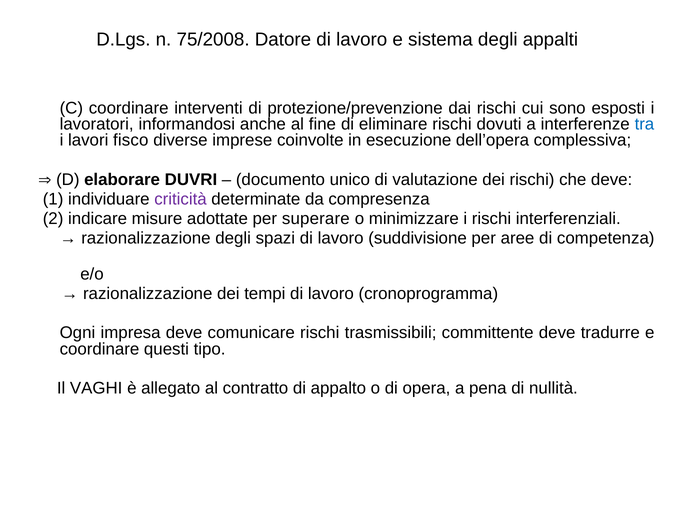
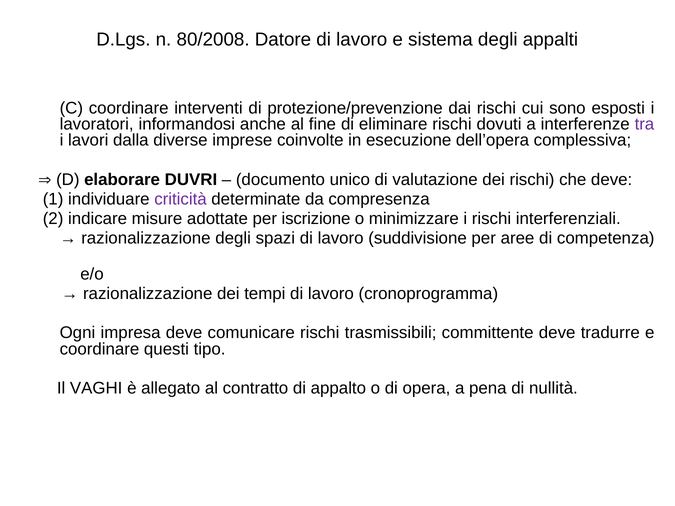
75/2008: 75/2008 -> 80/2008
tra colour: blue -> purple
fisco: fisco -> dalla
superare: superare -> iscrizione
